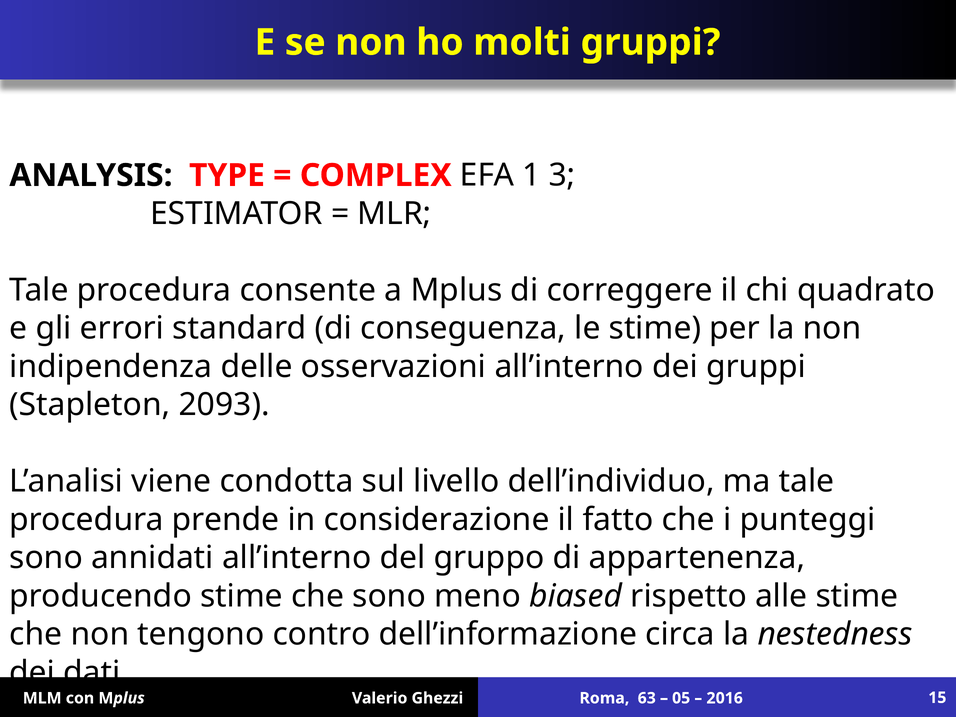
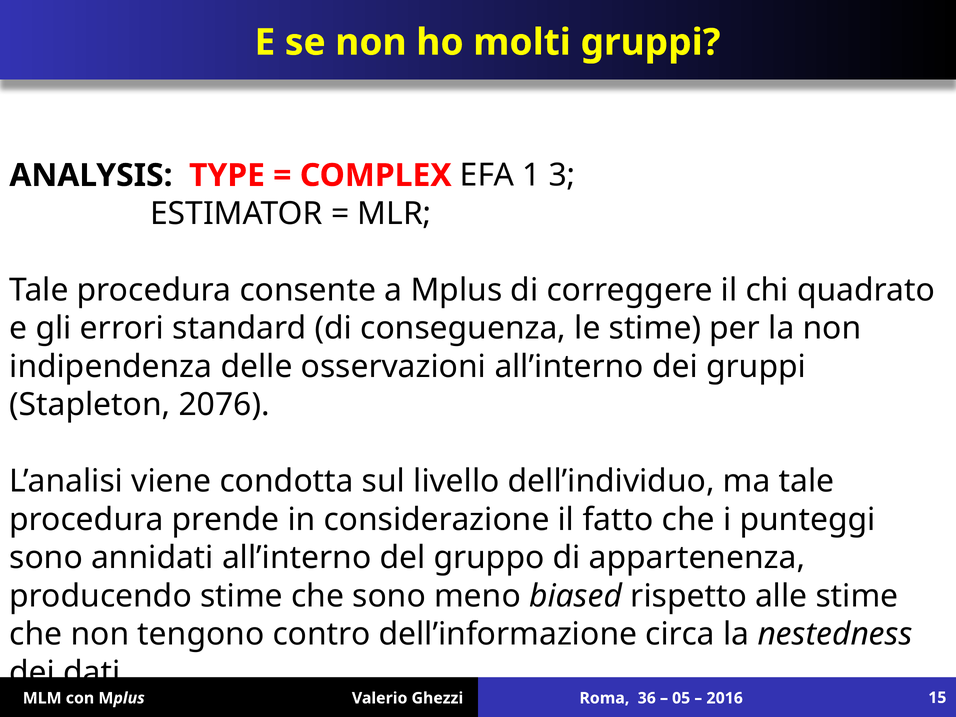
2093: 2093 -> 2076
63: 63 -> 36
